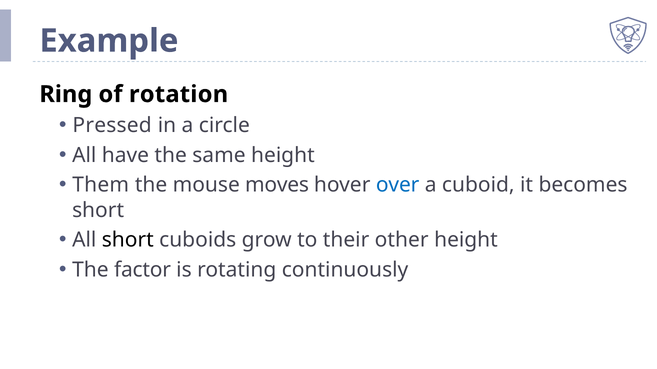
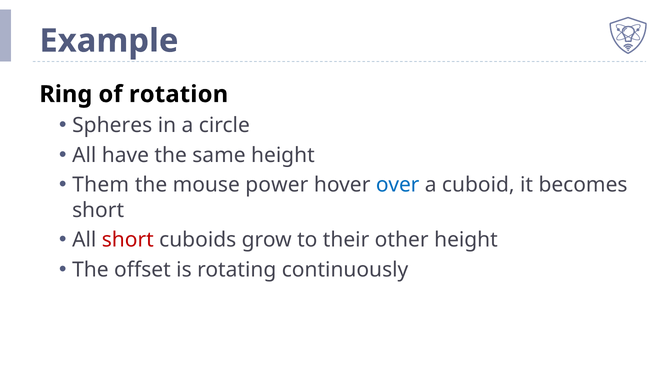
Pressed: Pressed -> Spheres
moves: moves -> power
short at (128, 240) colour: black -> red
factor: factor -> offset
